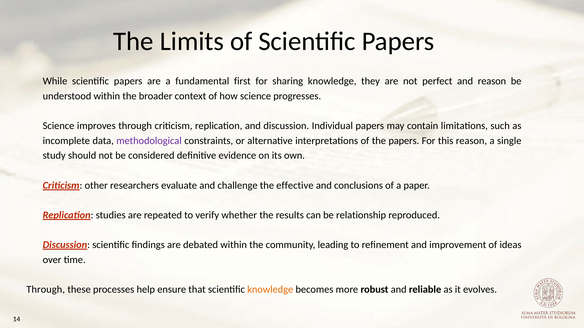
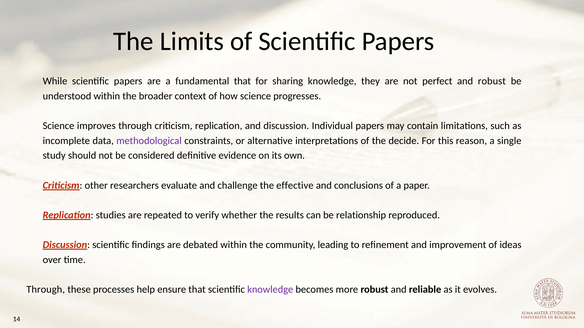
fundamental first: first -> that
and reason: reason -> robust
the papers: papers -> decide
knowledge at (270, 290) colour: orange -> purple
